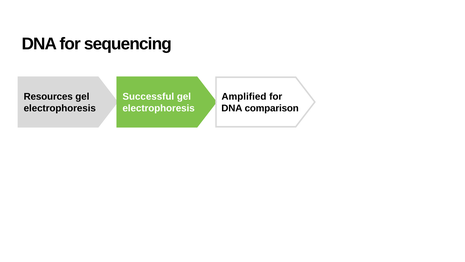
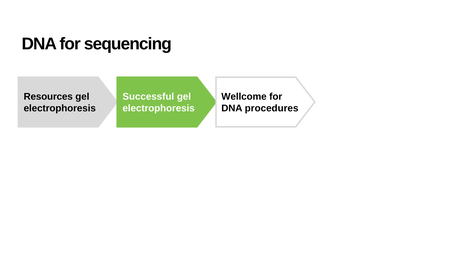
Amplified: Amplified -> Wellcome
comparison: comparison -> procedures
